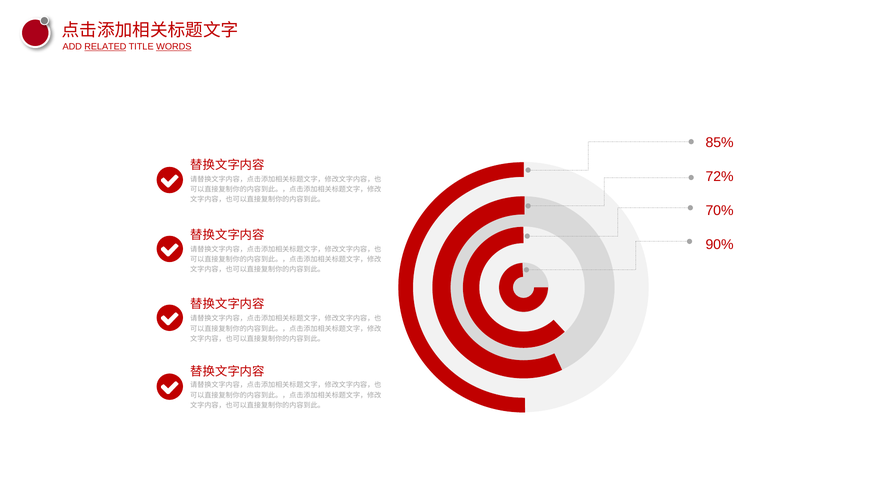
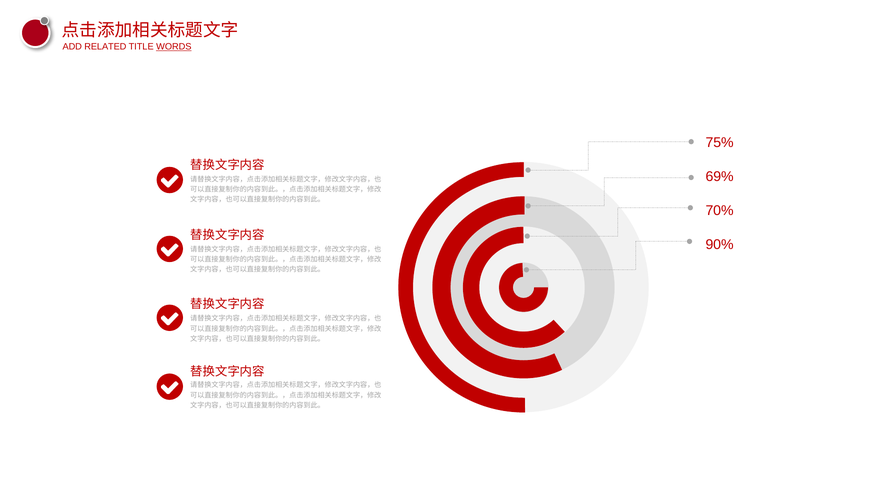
RELATED underline: present -> none
85%: 85% -> 75%
72%: 72% -> 69%
